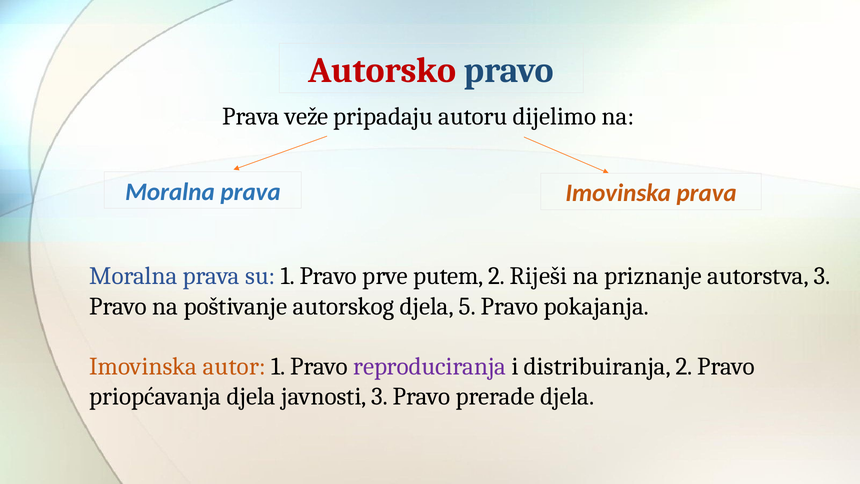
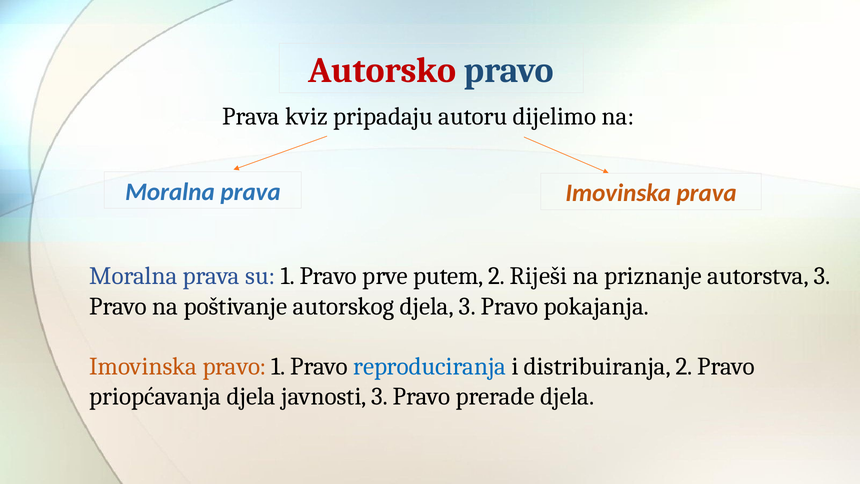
veže: veže -> kviz
djela 5: 5 -> 3
Imovinska autor: autor -> pravo
reproduciranja colour: purple -> blue
